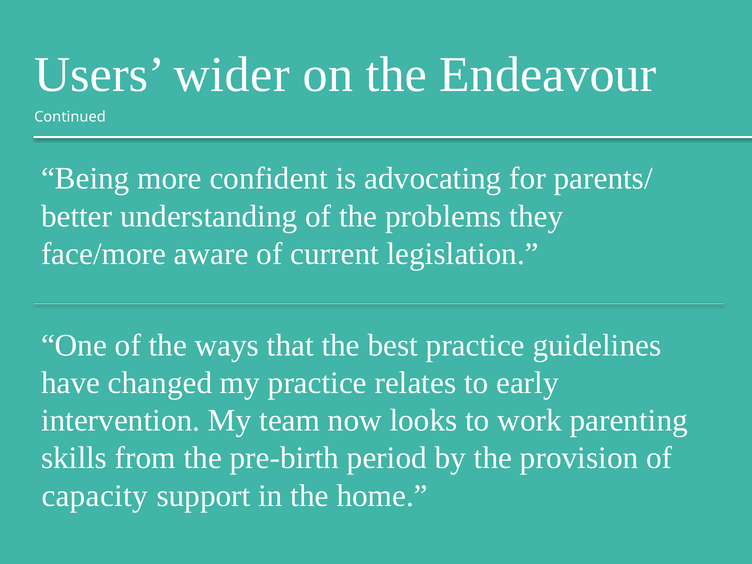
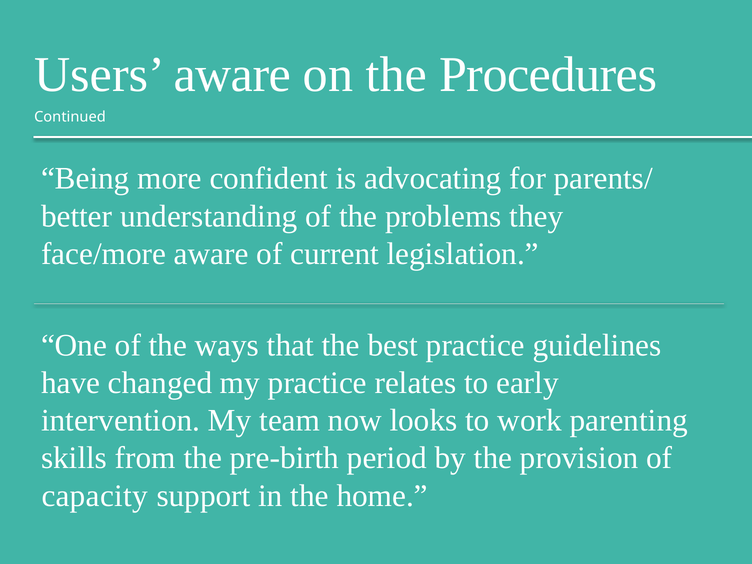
Users wider: wider -> aware
Endeavour: Endeavour -> Procedures
